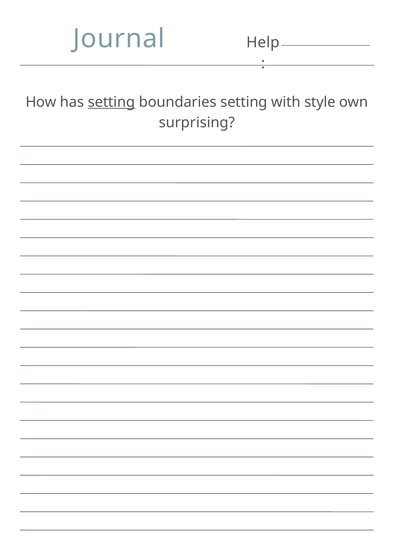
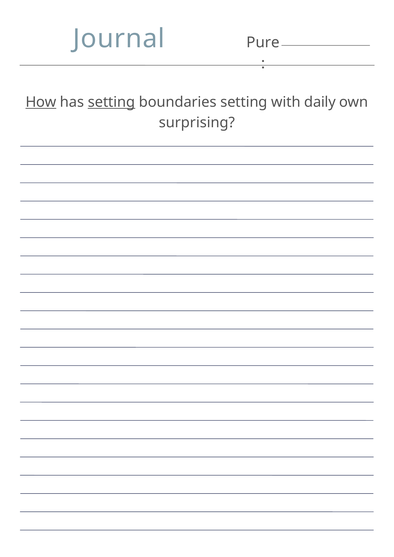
Help: Help -> Pure
How underline: none -> present
style: style -> daily
